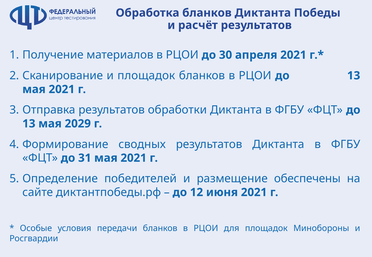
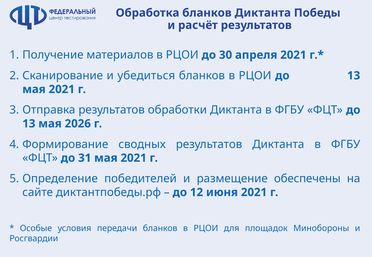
и площадок: площадок -> убедиться
2029: 2029 -> 2026
